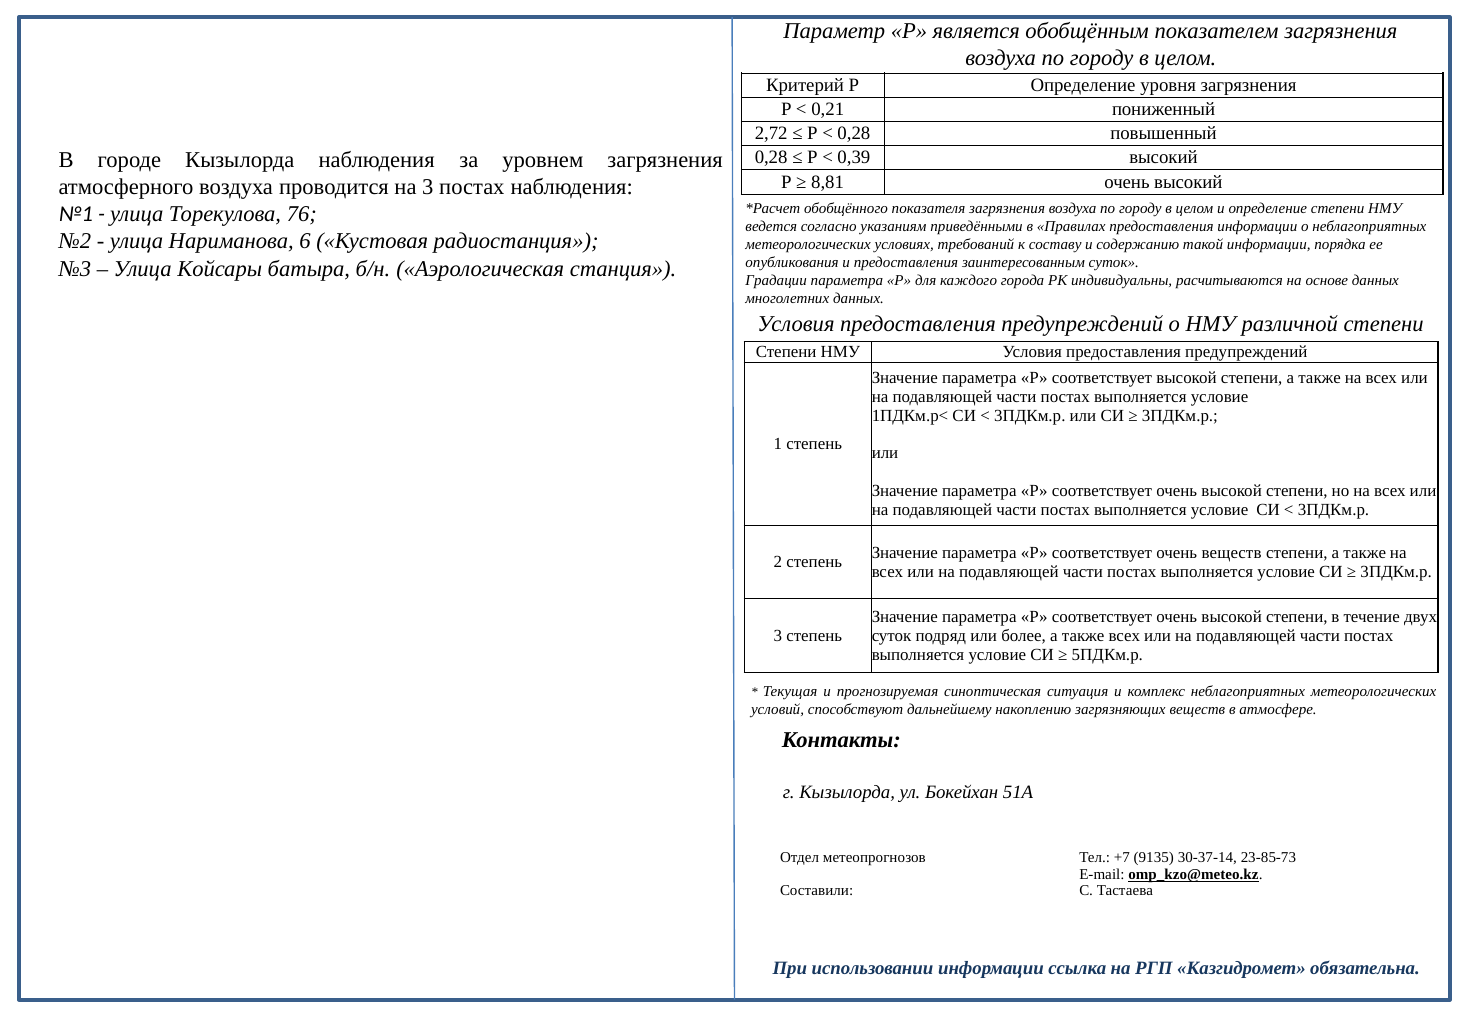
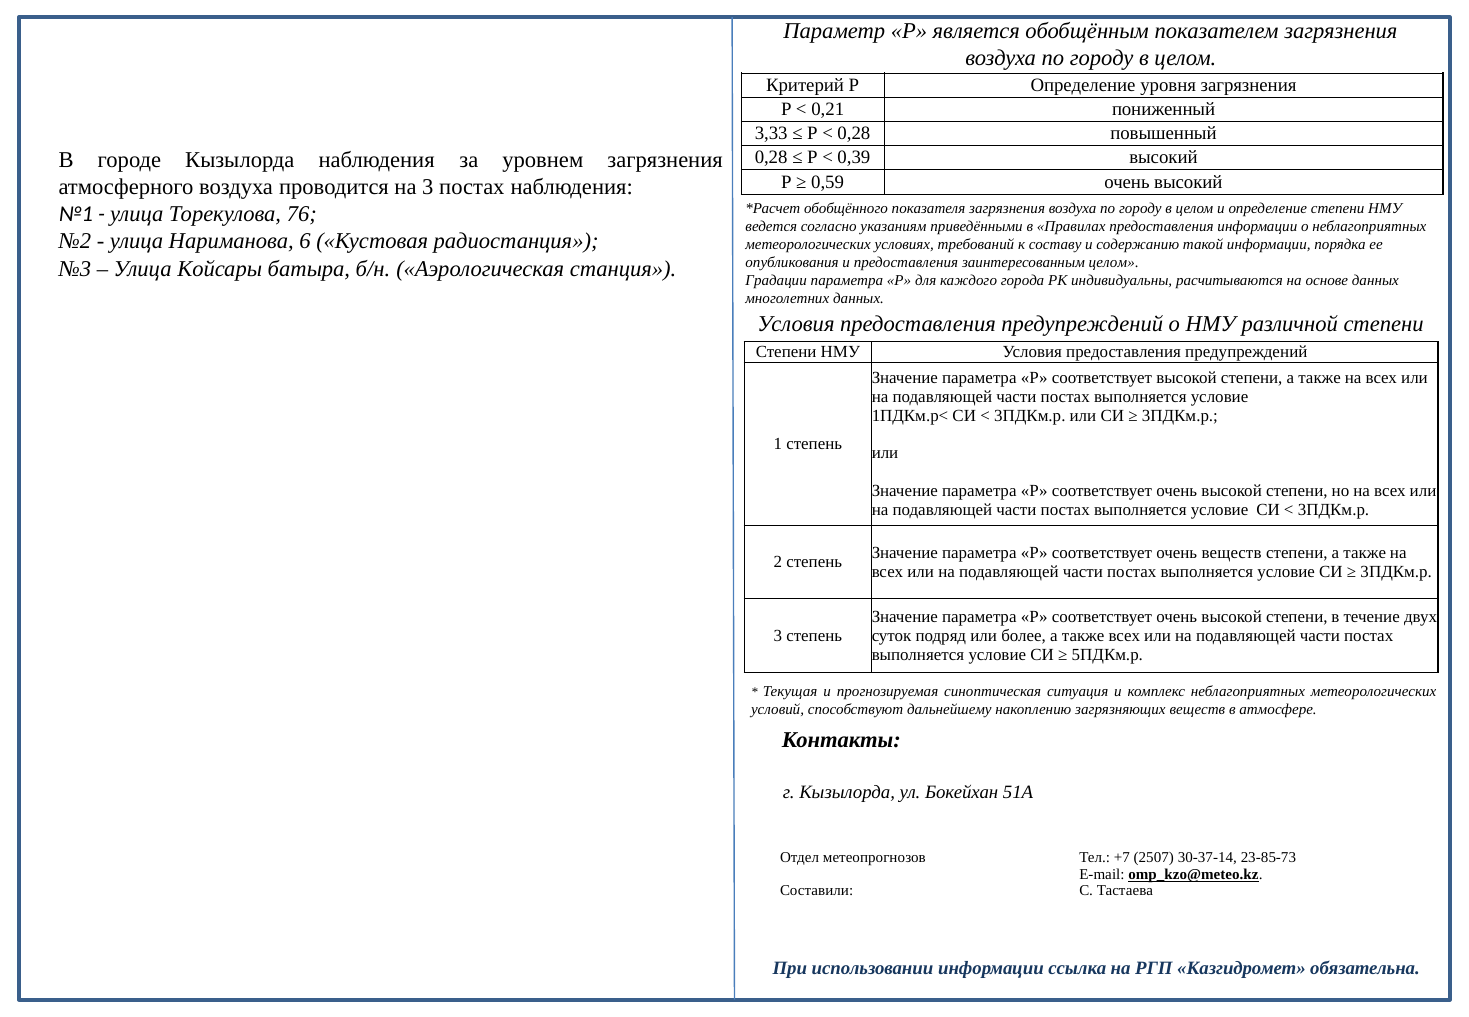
2,72: 2,72 -> 3,33
8,81: 8,81 -> 0,59
заинтересованным суток: суток -> целом
9135: 9135 -> 2507
